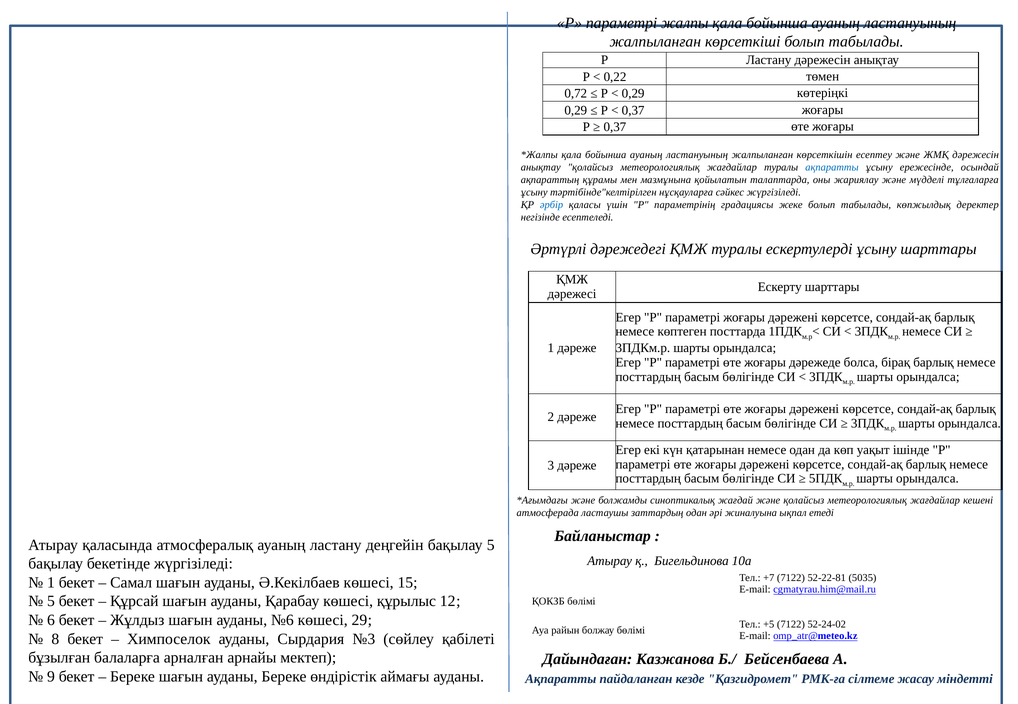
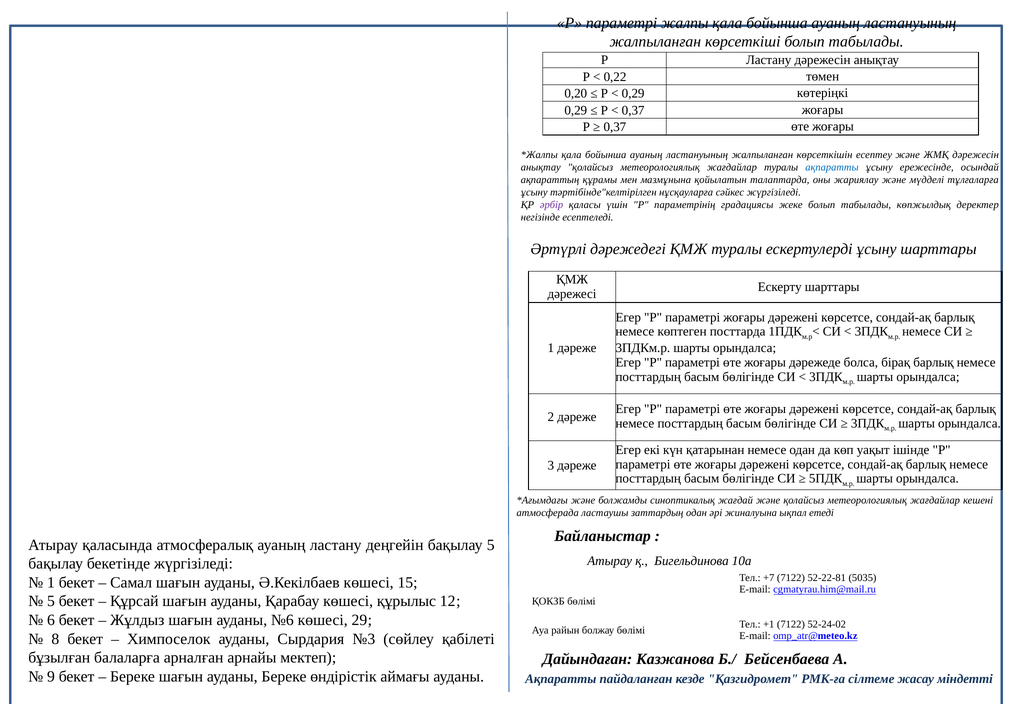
0,72: 0,72 -> 0,20
әрбір colour: blue -> purple
+5: +5 -> +1
